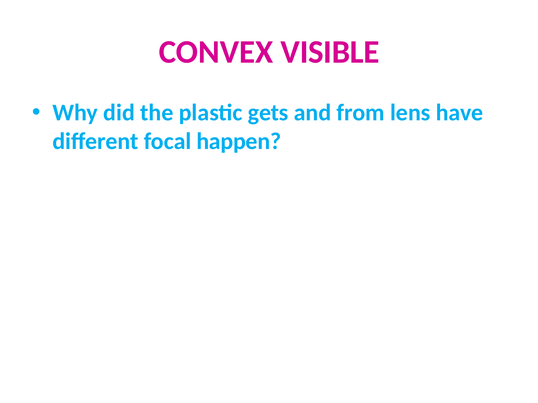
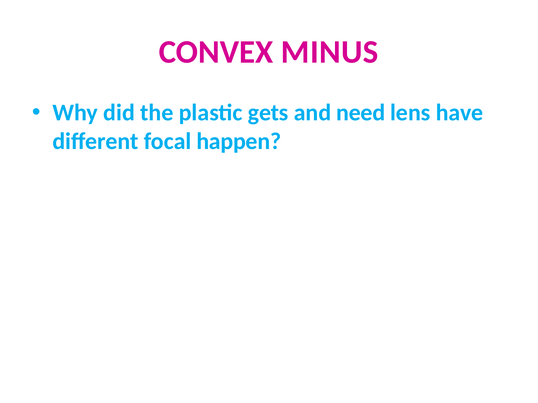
VISIBLE: VISIBLE -> MINUS
from: from -> need
